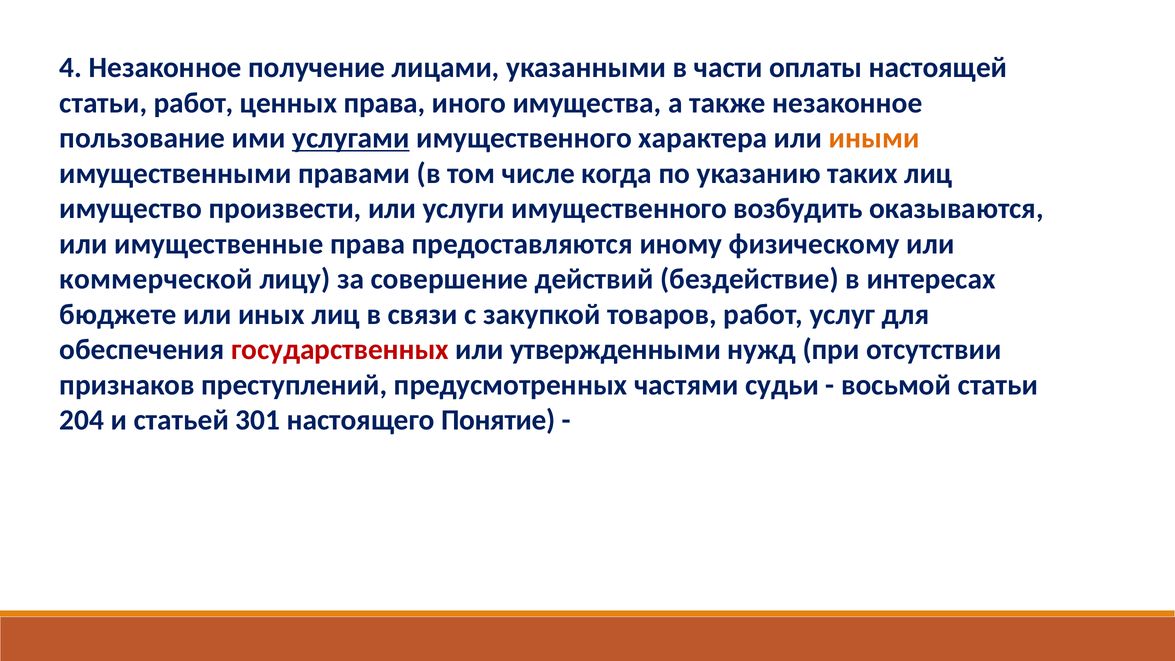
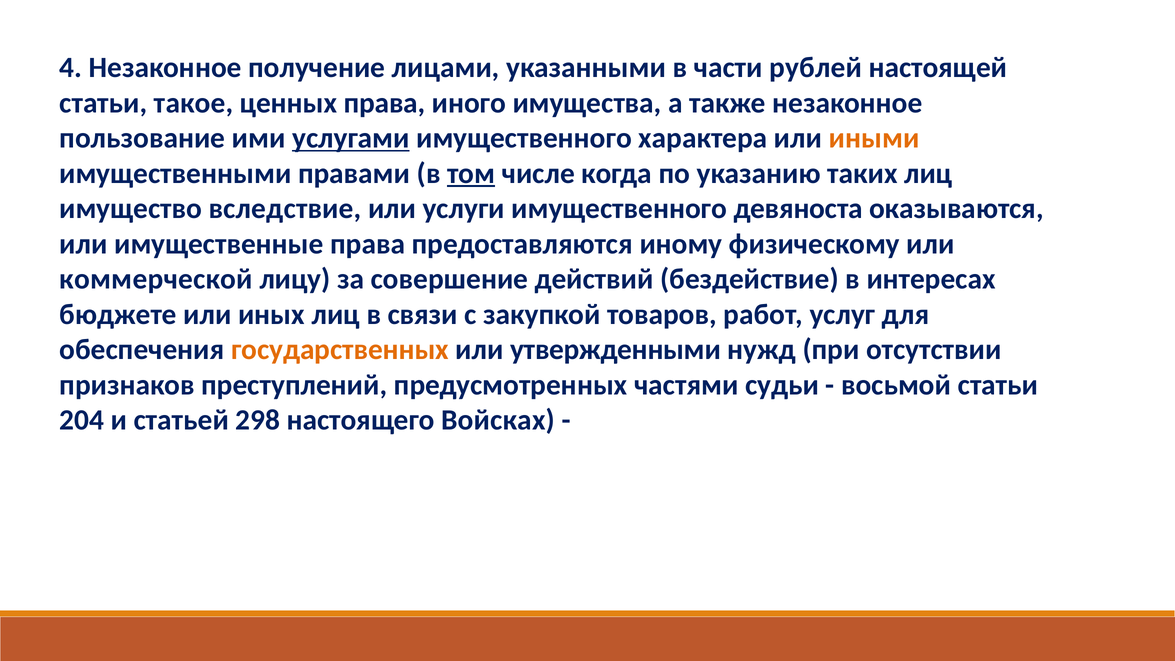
оплаты: оплаты -> рублей
статьи работ: работ -> такое
том underline: none -> present
произвести: произвести -> вследствие
возбудить: возбудить -> девяноста
государственных colour: red -> orange
301: 301 -> 298
Понятие: Понятие -> Войсках
